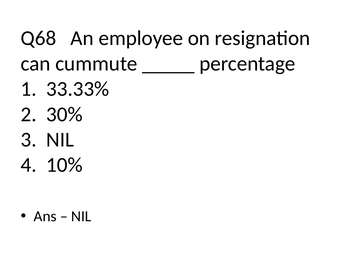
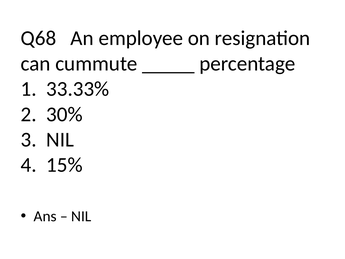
10%: 10% -> 15%
